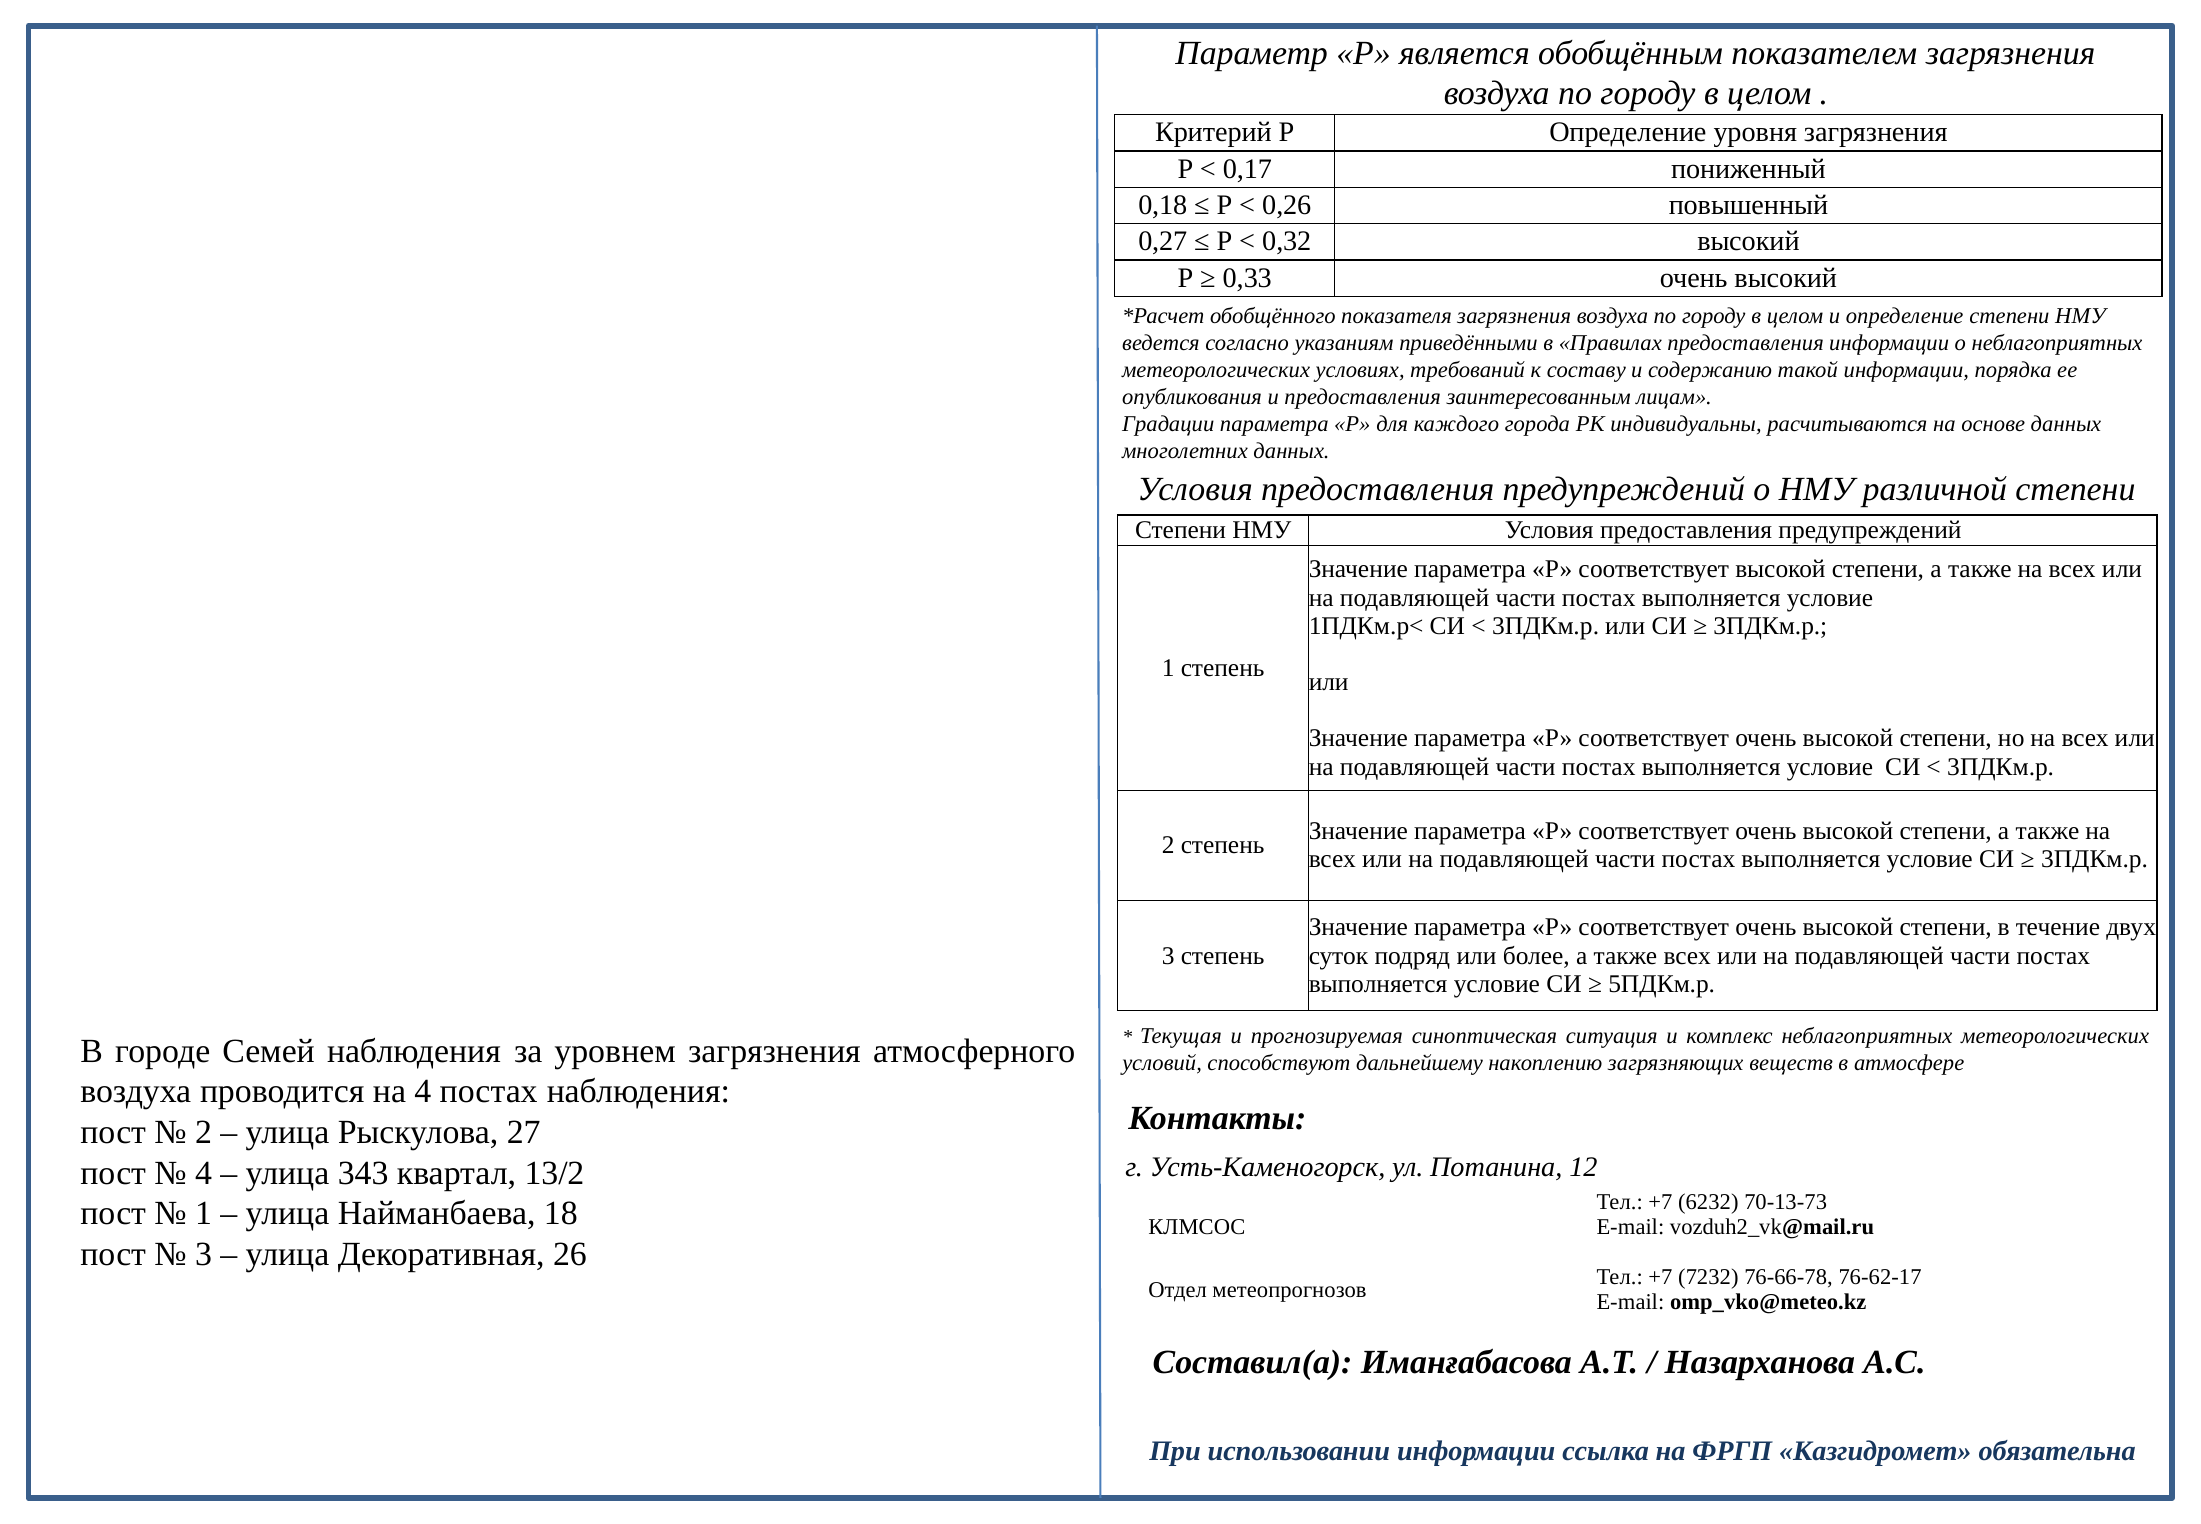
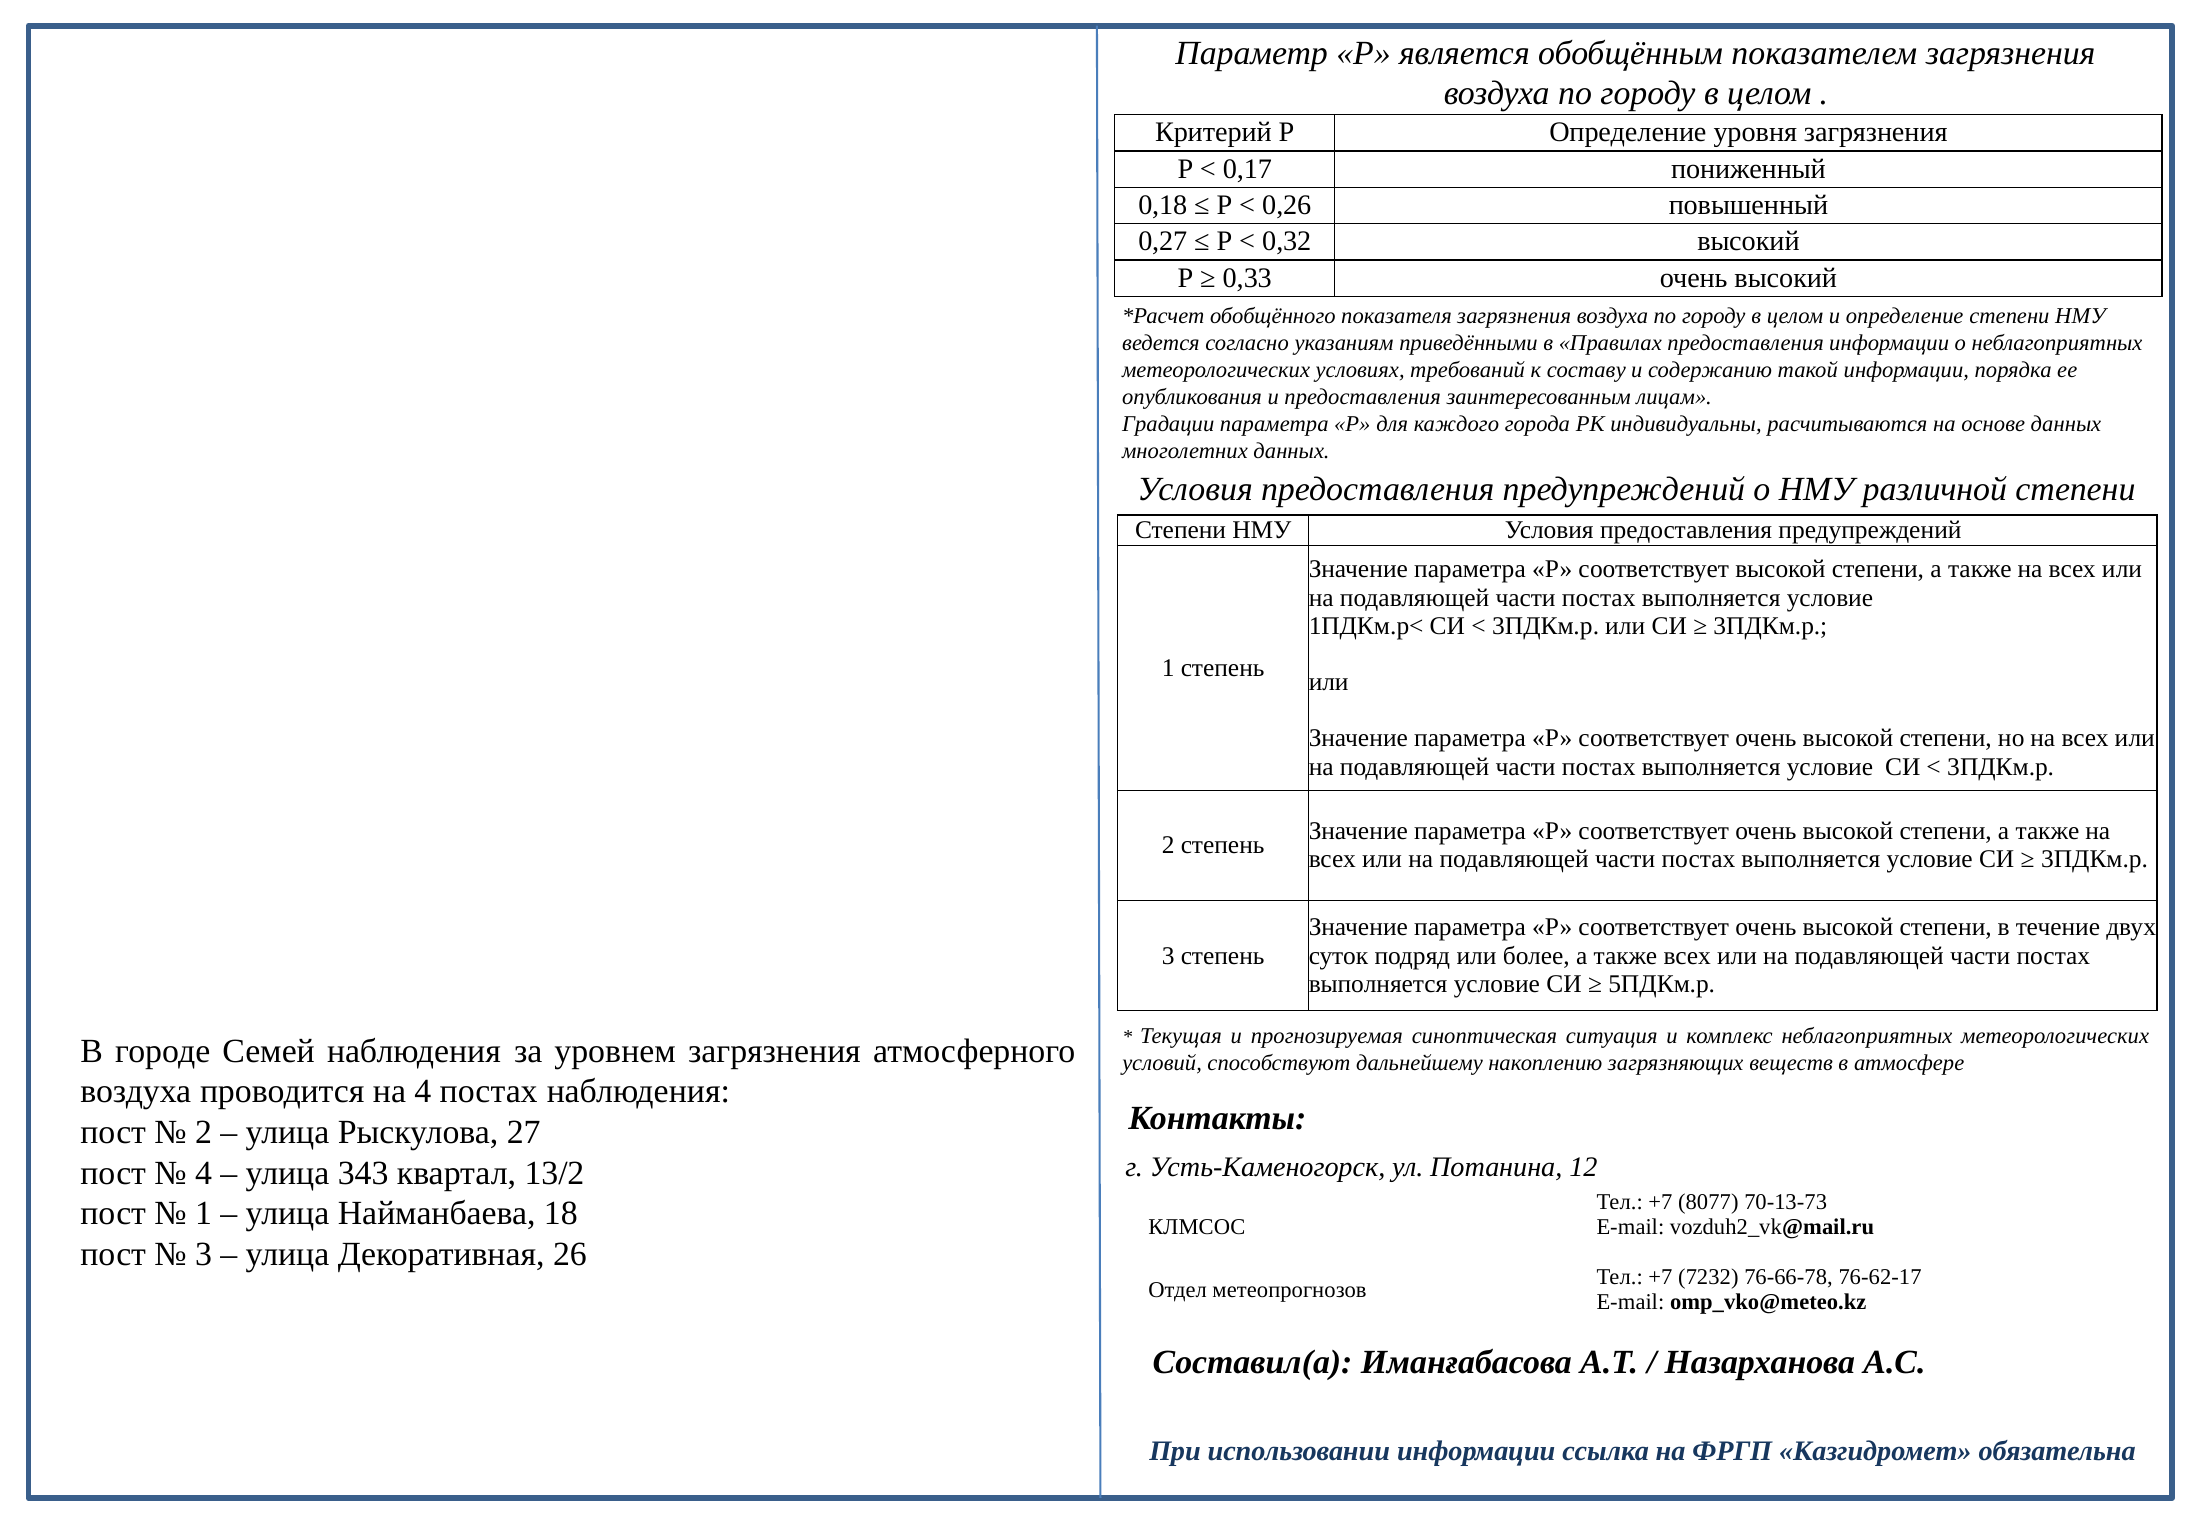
6232: 6232 -> 8077
